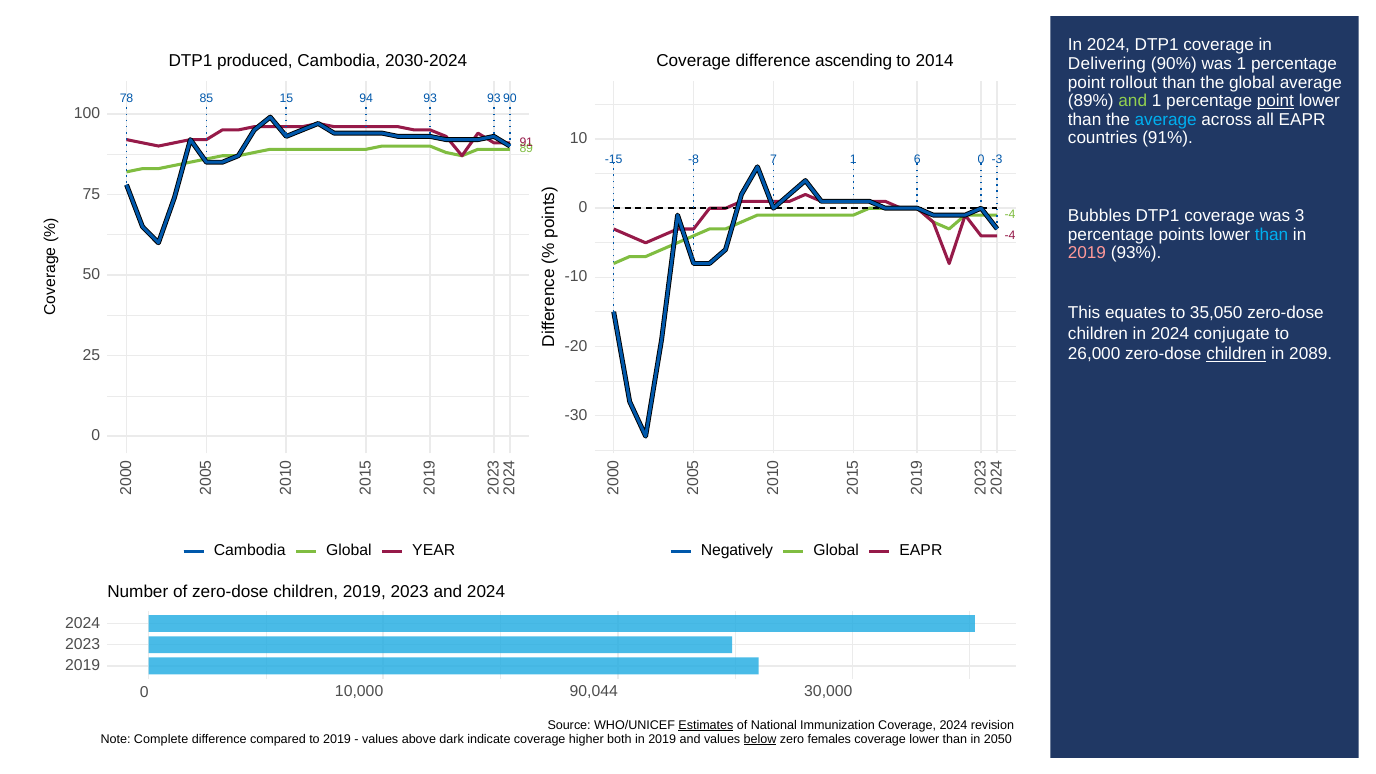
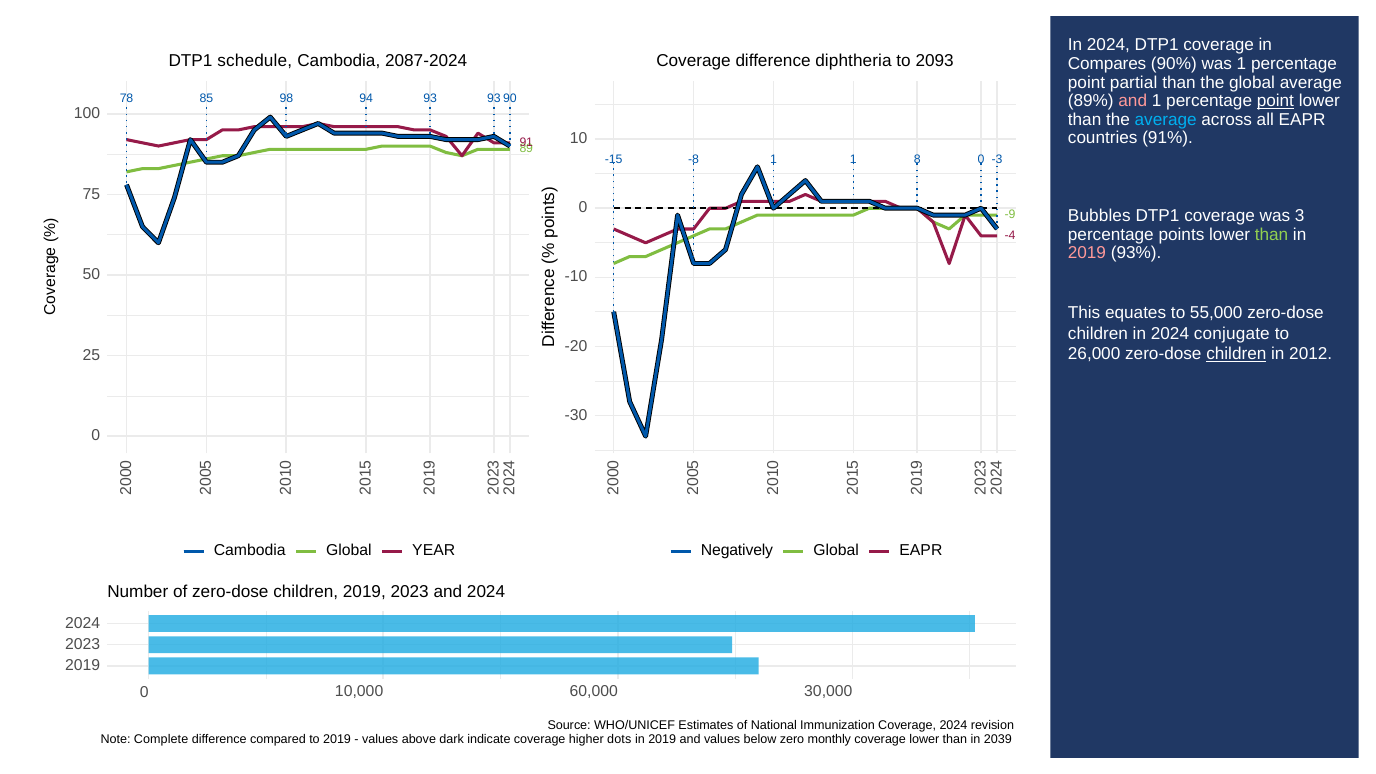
produced: produced -> schedule
2030-2024: 2030-2024 -> 2087-2024
ascending: ascending -> diphtheria
2014: 2014 -> 2093
Delivering: Delivering -> Compares
rollout: rollout -> partial
15: 15 -> 98
and at (1133, 101) colour: light green -> pink
-8 7: 7 -> 1
6: 6 -> 8
-4 at (1010, 215): -4 -> -9
than at (1272, 234) colour: light blue -> light green
35,050: 35,050 -> 55,000
2089: 2089 -> 2012
90,044: 90,044 -> 60,000
Estimates underline: present -> none
both: both -> dots
below underline: present -> none
females: females -> monthly
2050: 2050 -> 2039
